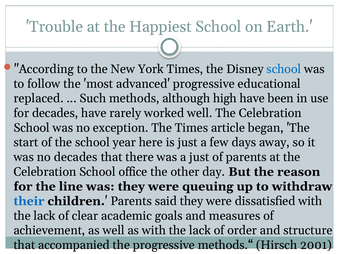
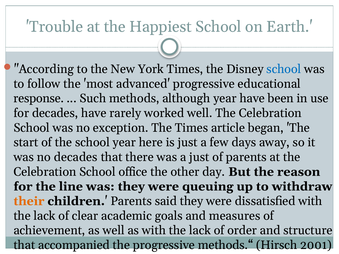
replaced: replaced -> response
although high: high -> year
their colour: blue -> orange
